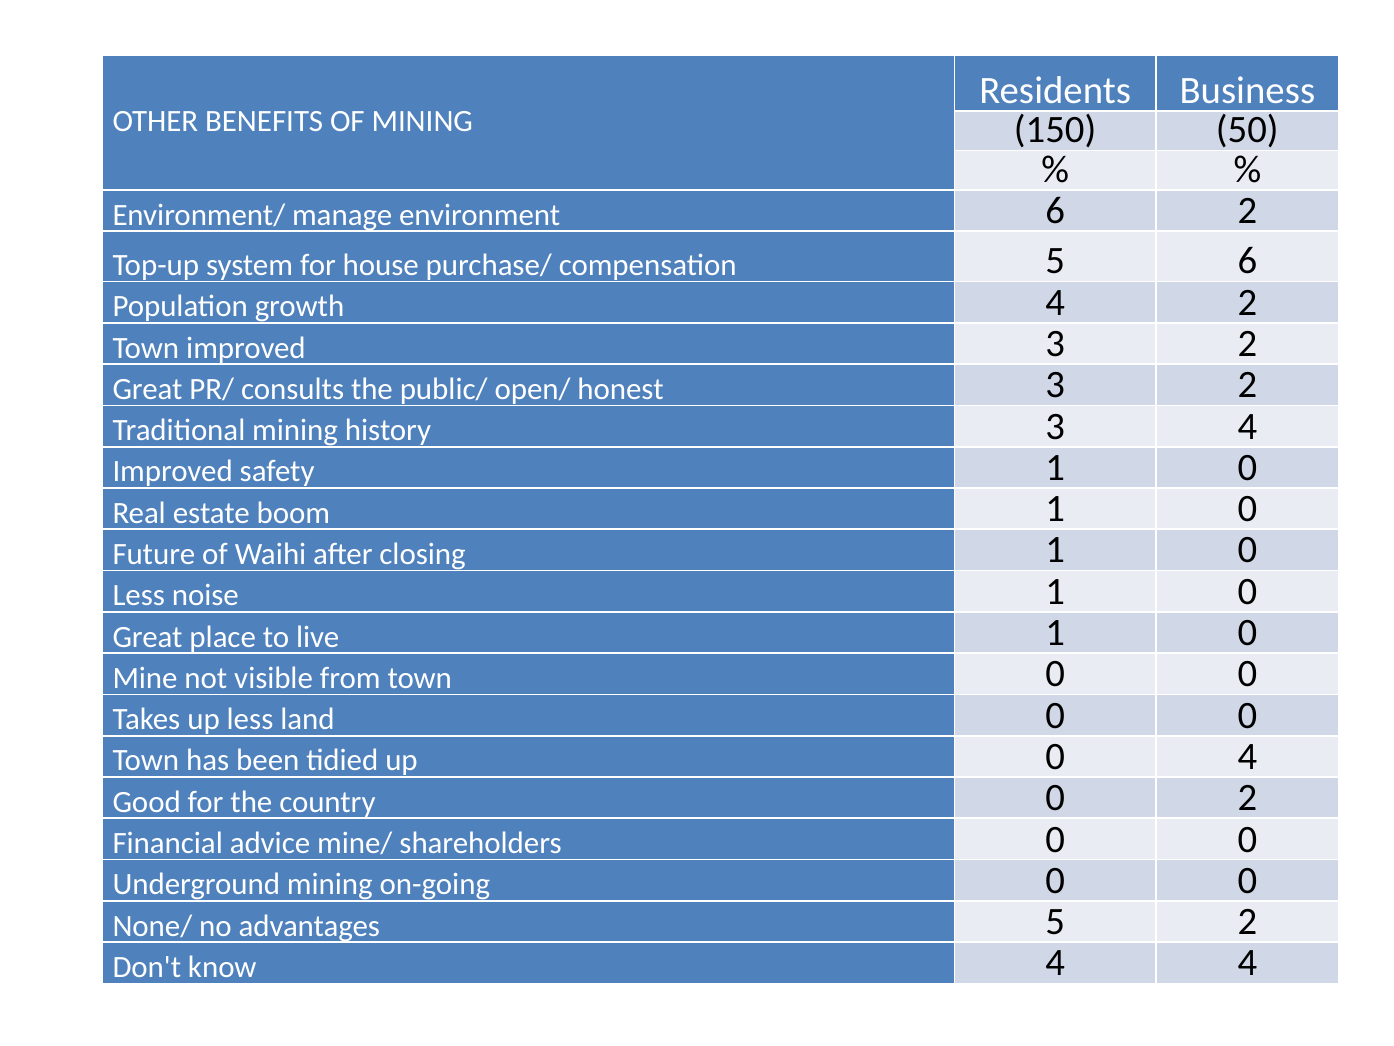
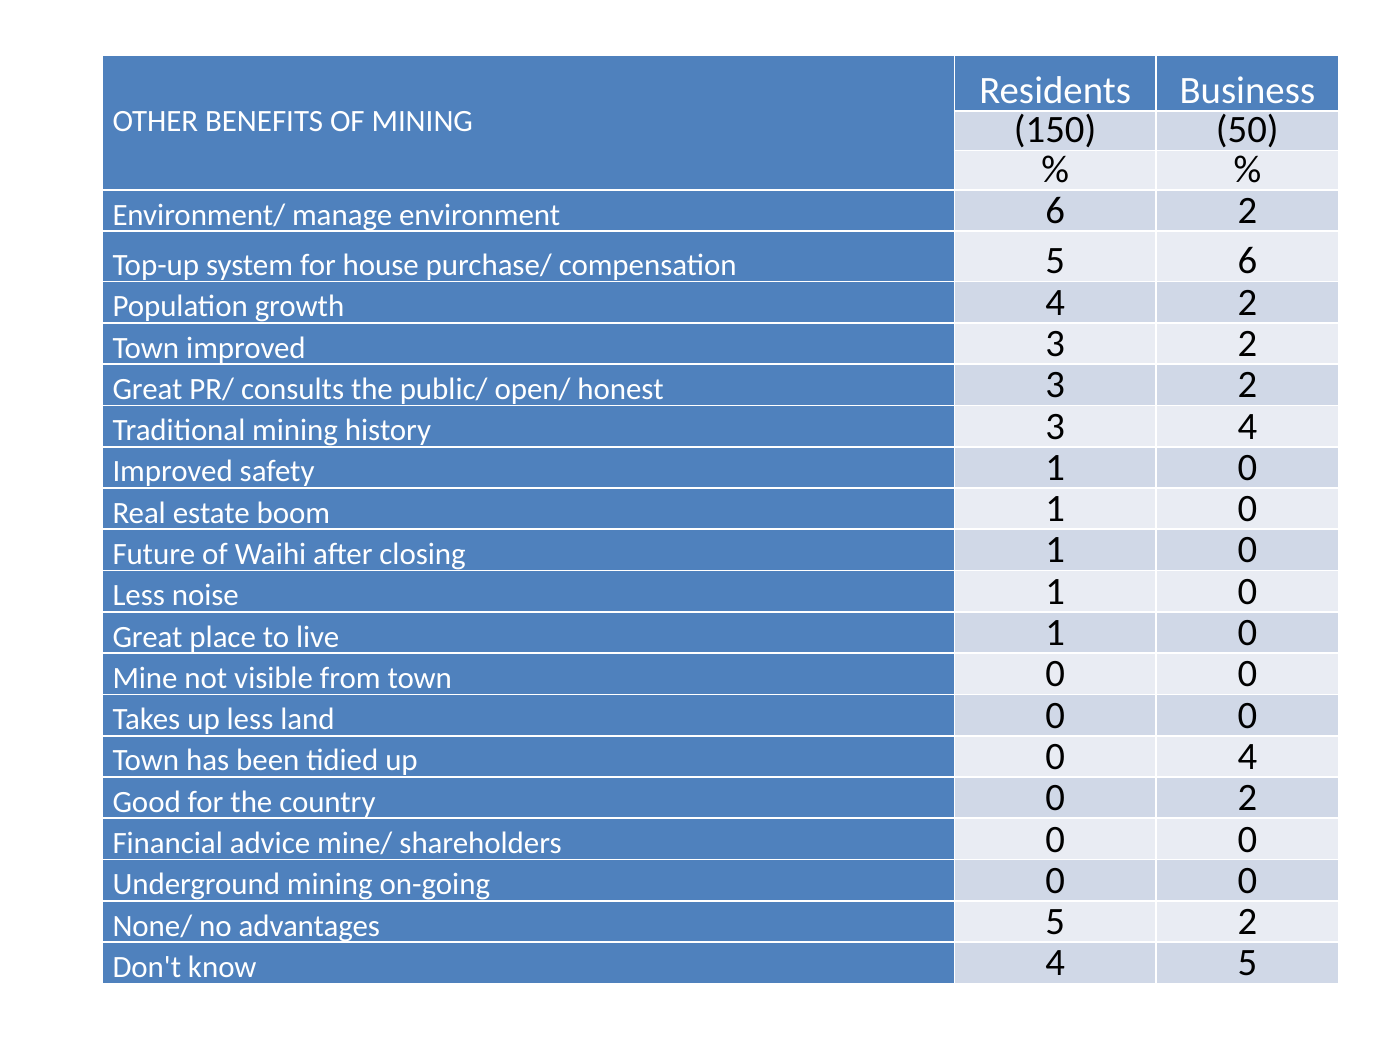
4 4: 4 -> 5
